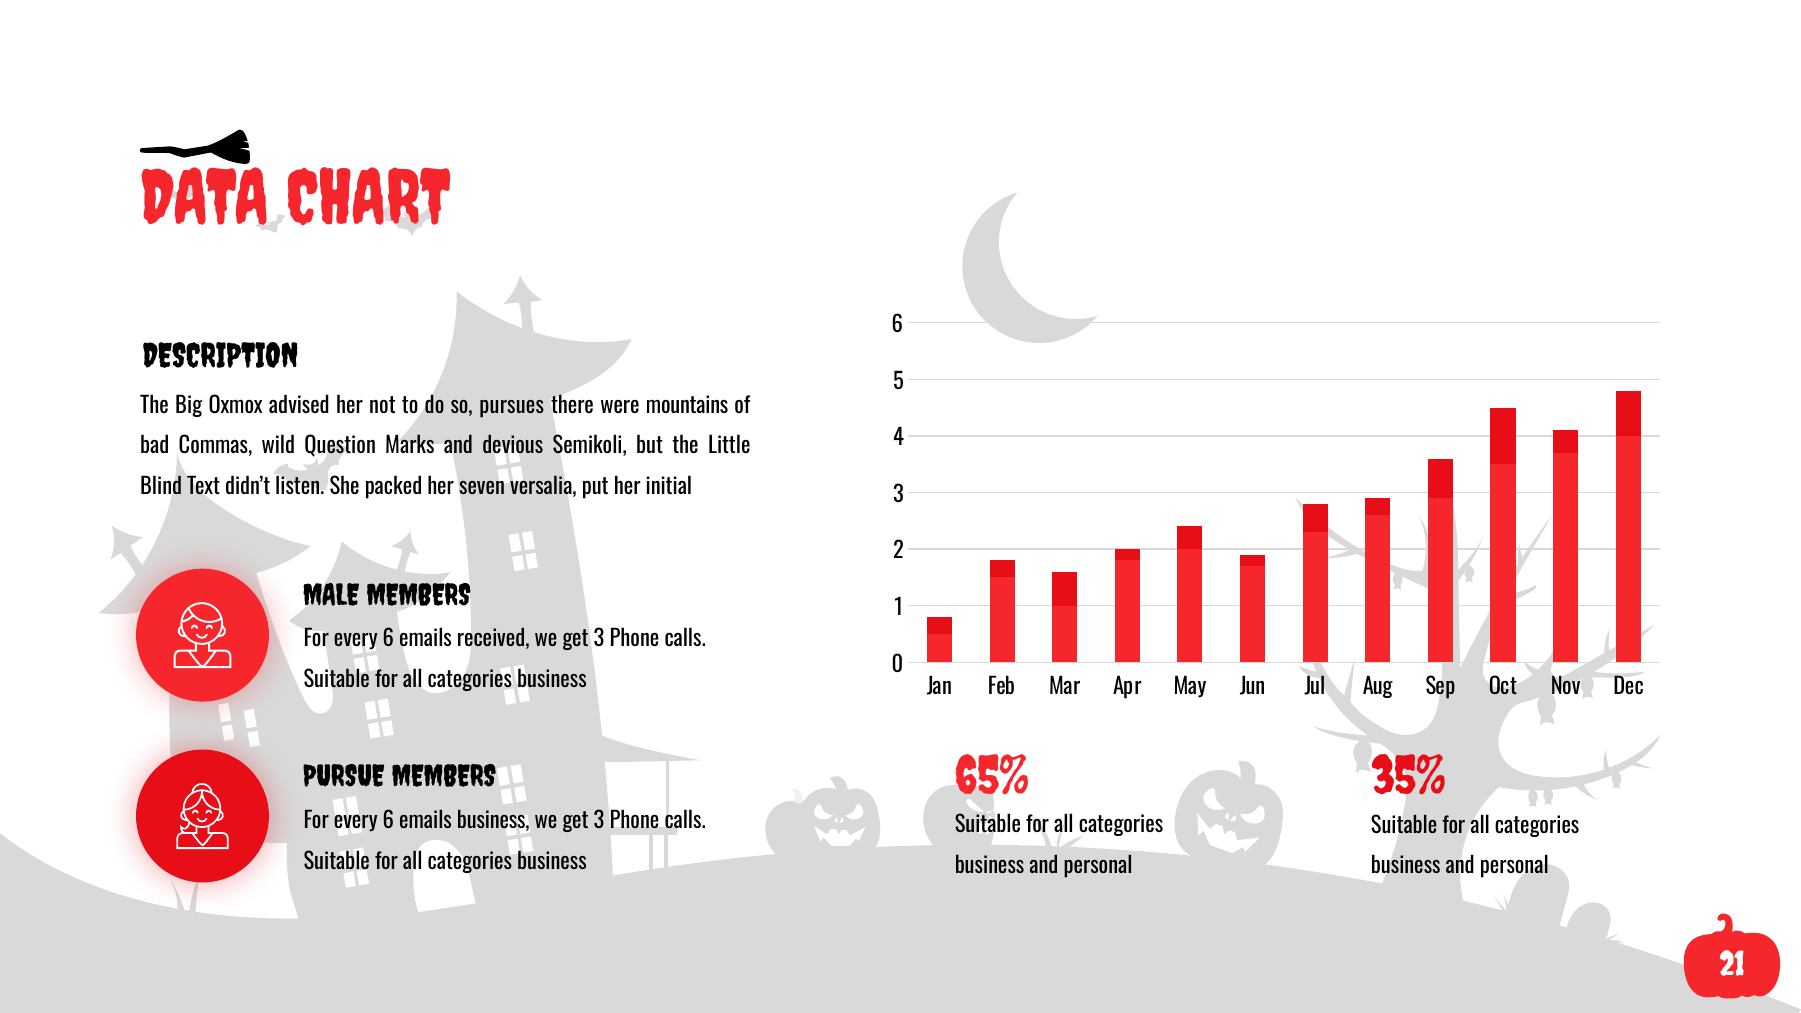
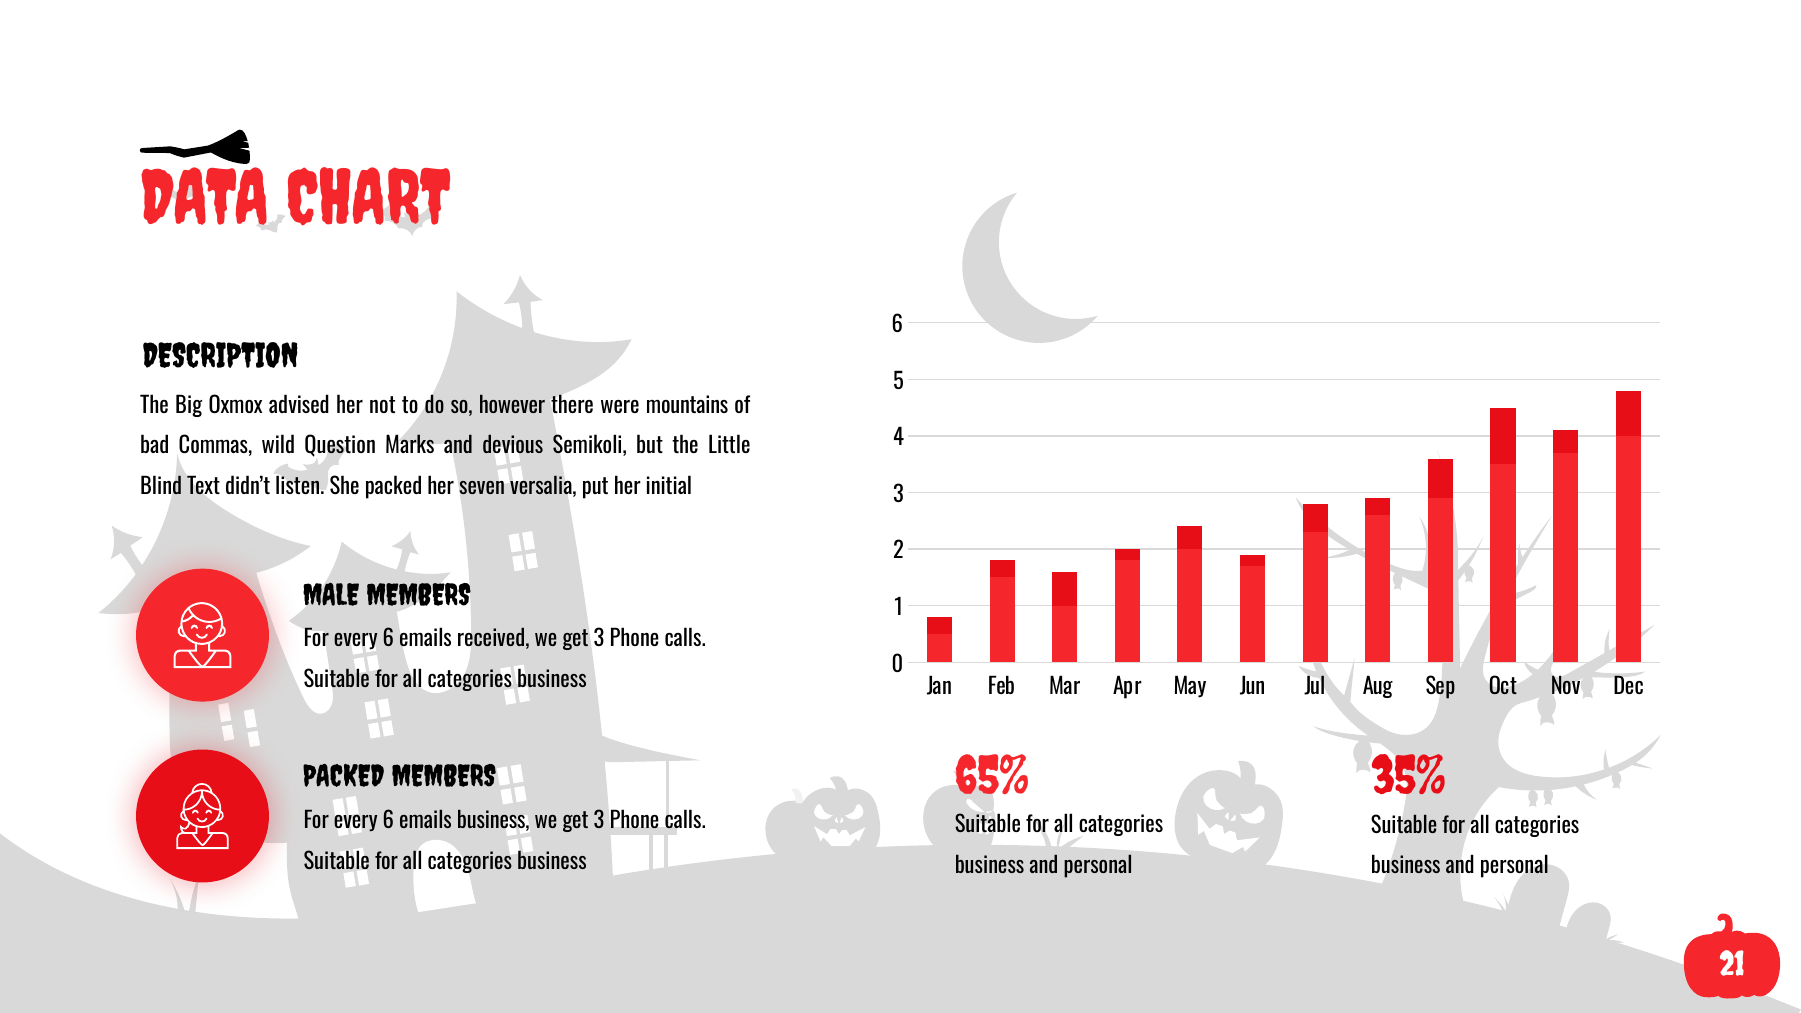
pursues: pursues -> however
PURSUE at (344, 777): PURSUE -> PACKED
